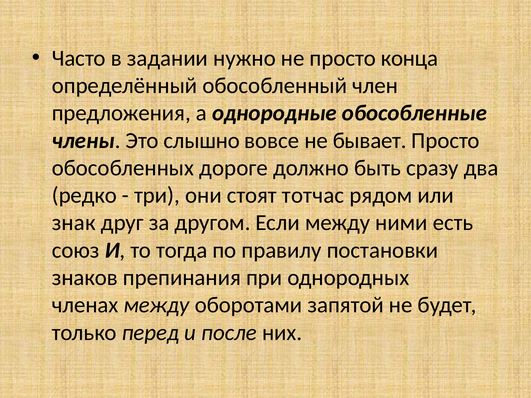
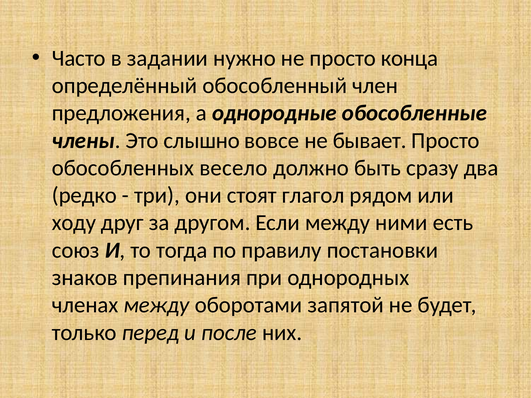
дороге: дороге -> весело
тотчас: тотчас -> глагол
знак: знак -> ходу
